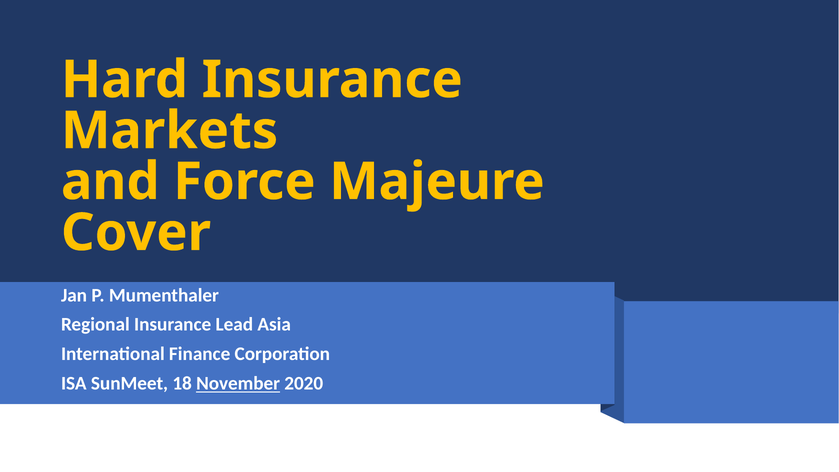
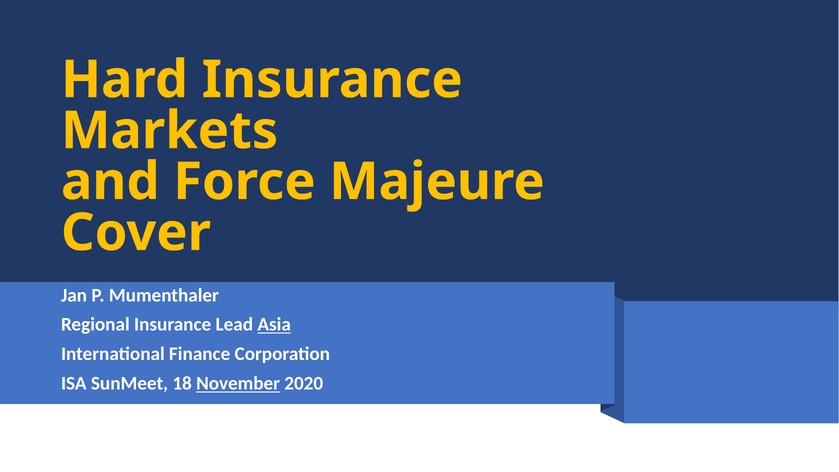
Asia underline: none -> present
